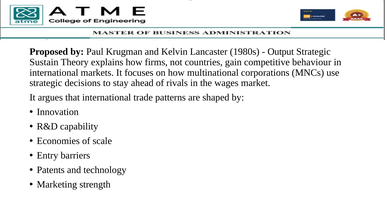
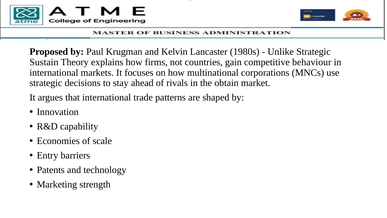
Output: Output -> Unlike
wages: wages -> obtain
